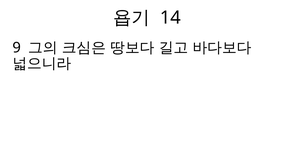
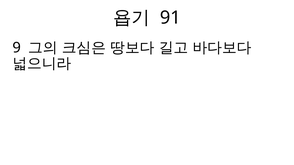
14: 14 -> 91
